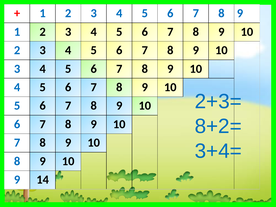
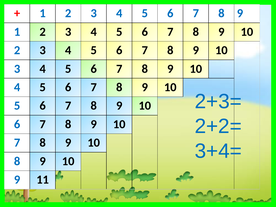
8+2=: 8+2= -> 2+2=
14: 14 -> 11
